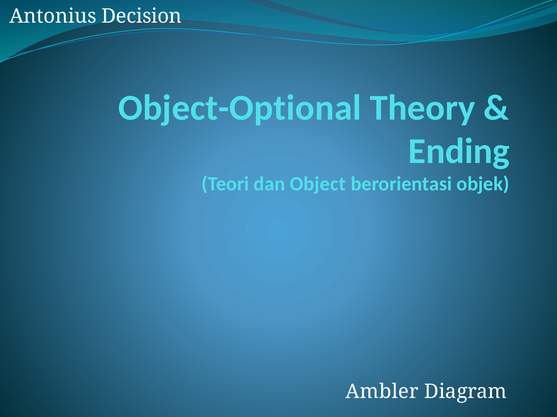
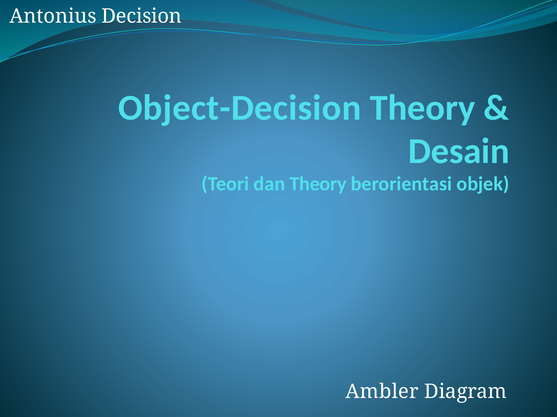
Object-Optional: Object-Optional -> Object-Decision
Ending: Ending -> Desain
dan Object: Object -> Theory
